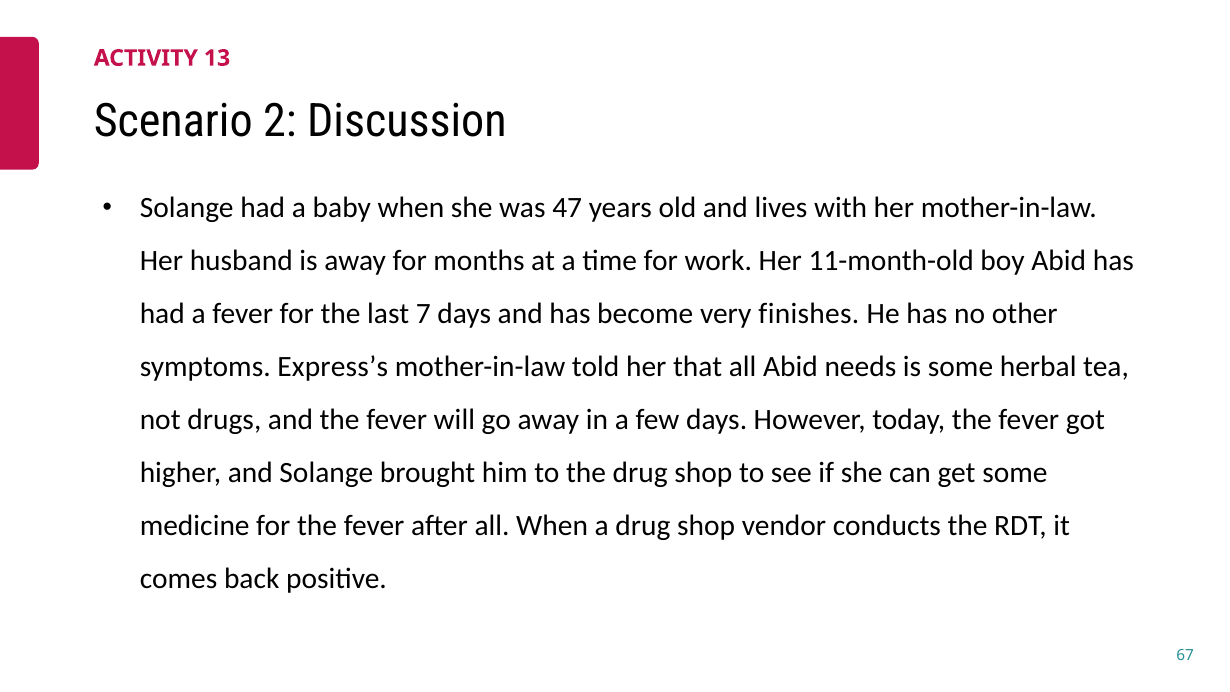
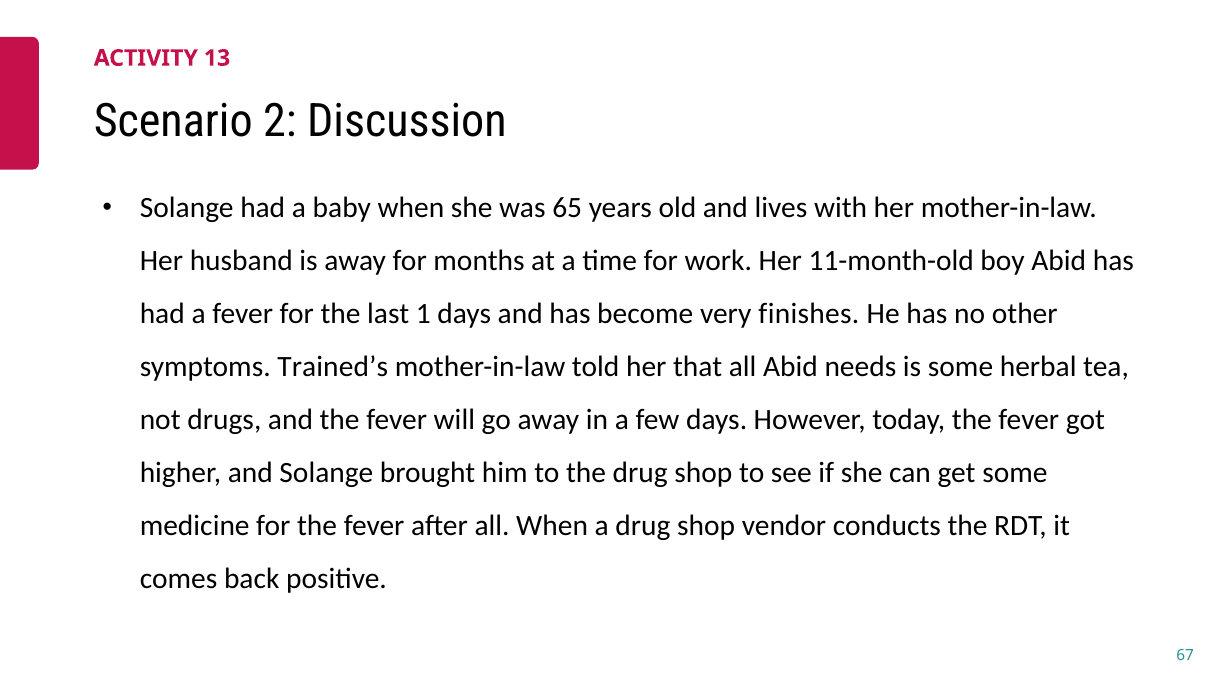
47: 47 -> 65
7: 7 -> 1
Express’s: Express’s -> Trained’s
